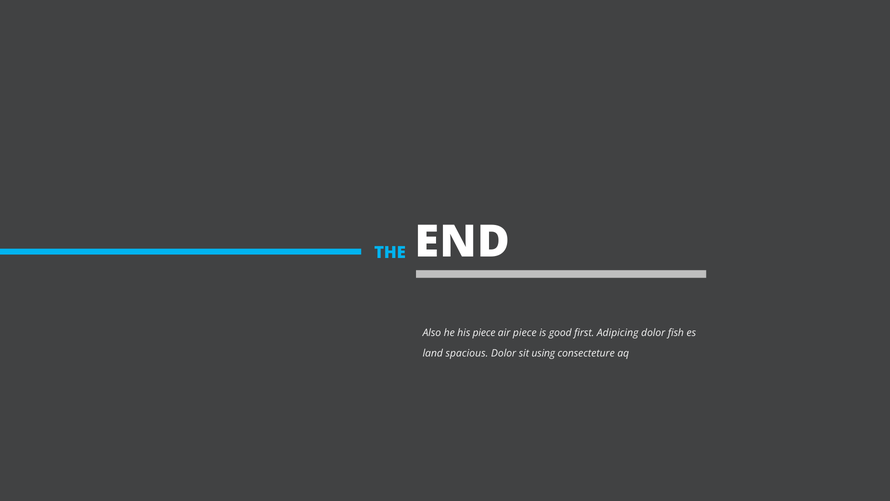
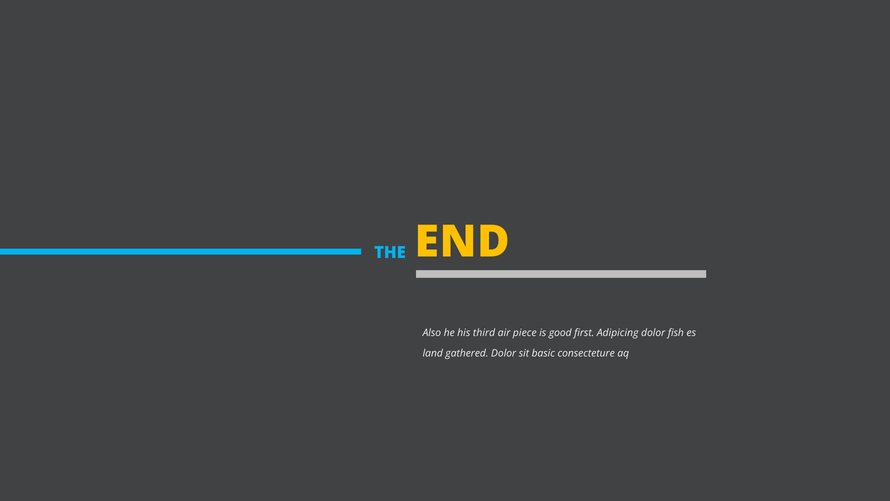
END colour: white -> yellow
his piece: piece -> third
spacious: spacious -> gathered
using: using -> basic
